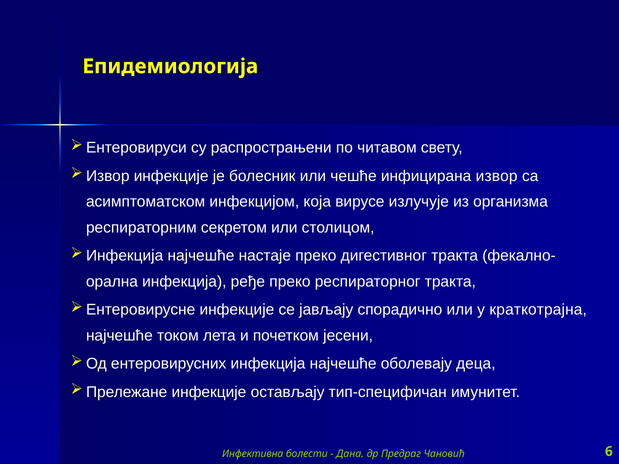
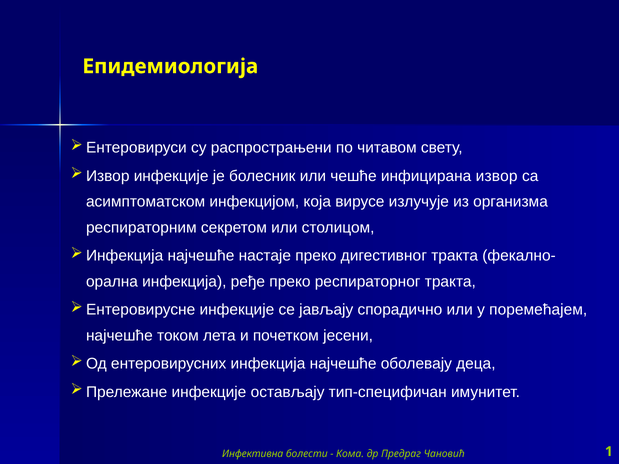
краткотрајна: краткотрајна -> поремећајем
Дана: Дана -> Кома
6: 6 -> 1
